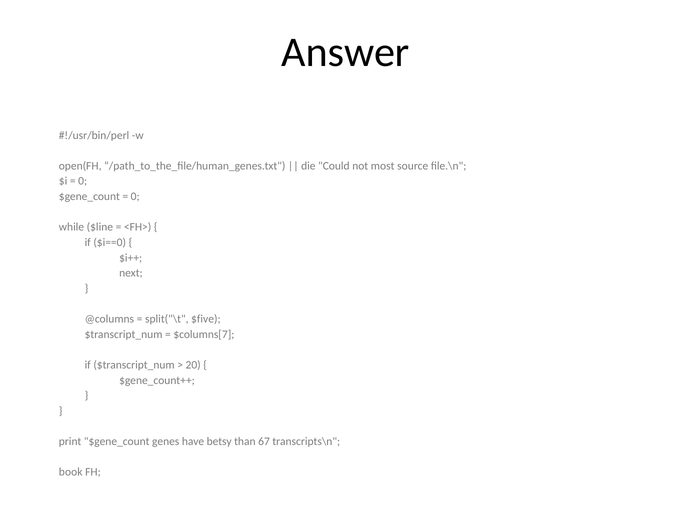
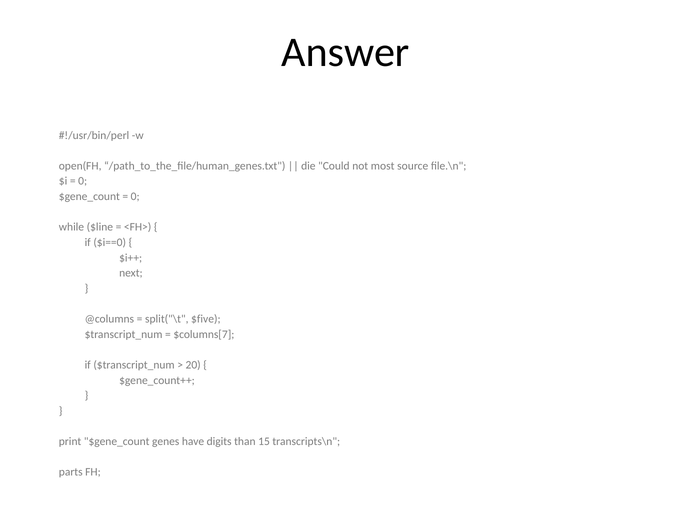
betsy: betsy -> digits
67: 67 -> 15
book: book -> parts
